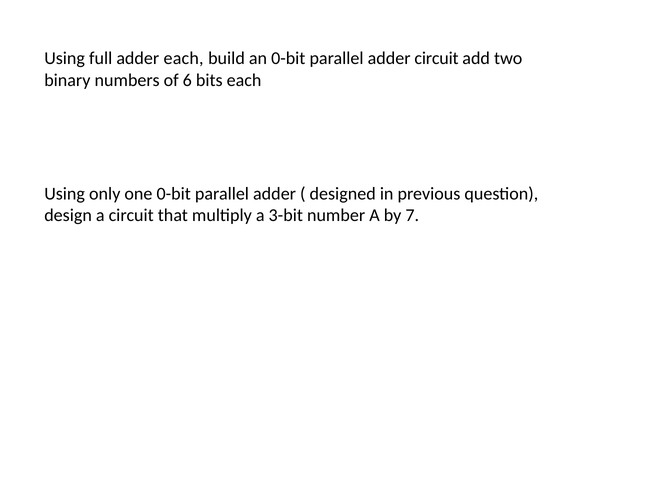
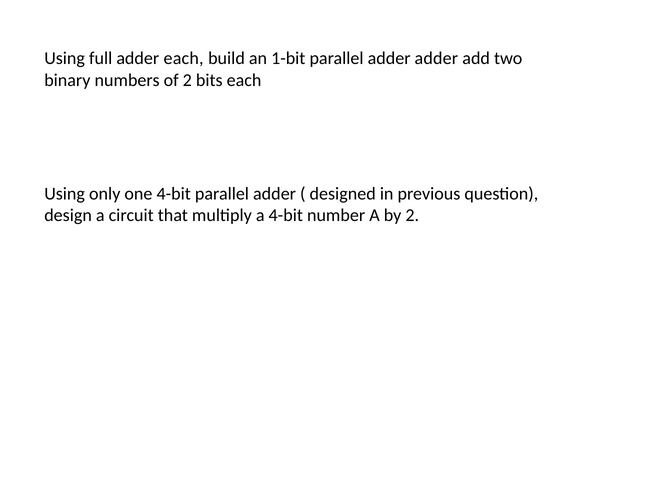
an 0-bit: 0-bit -> 1-bit
adder circuit: circuit -> adder
of 6: 6 -> 2
one 0-bit: 0-bit -> 4-bit
a 3-bit: 3-bit -> 4-bit
by 7: 7 -> 2
